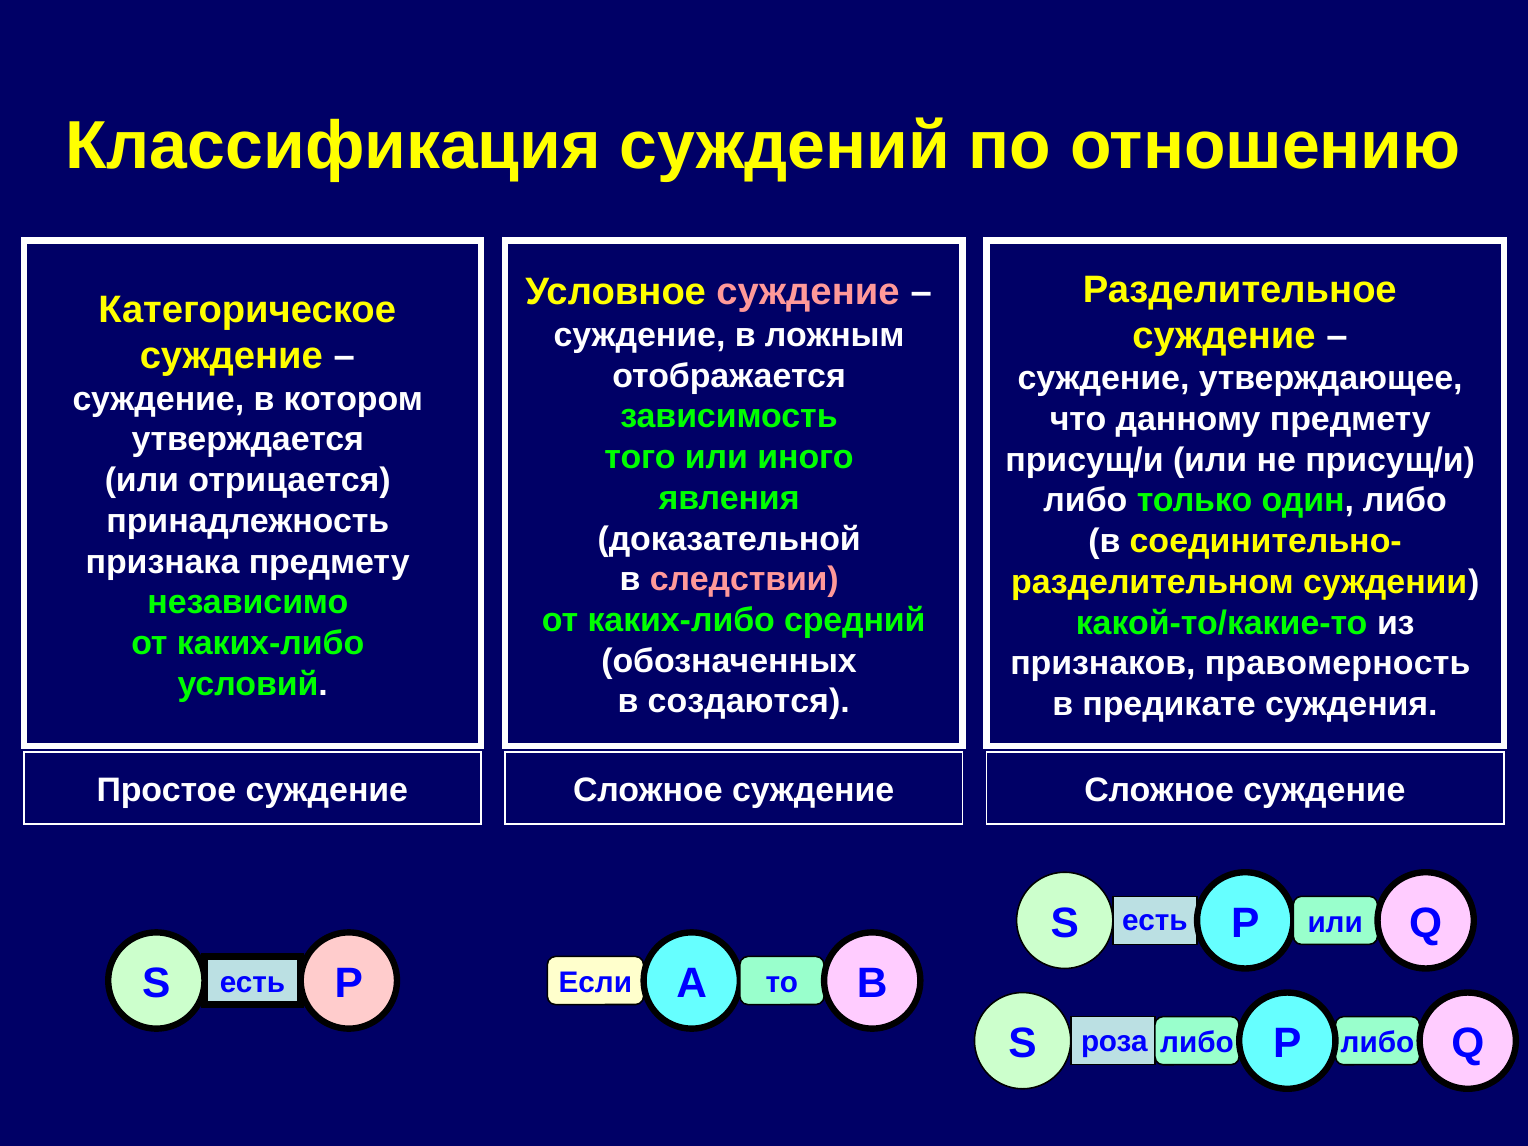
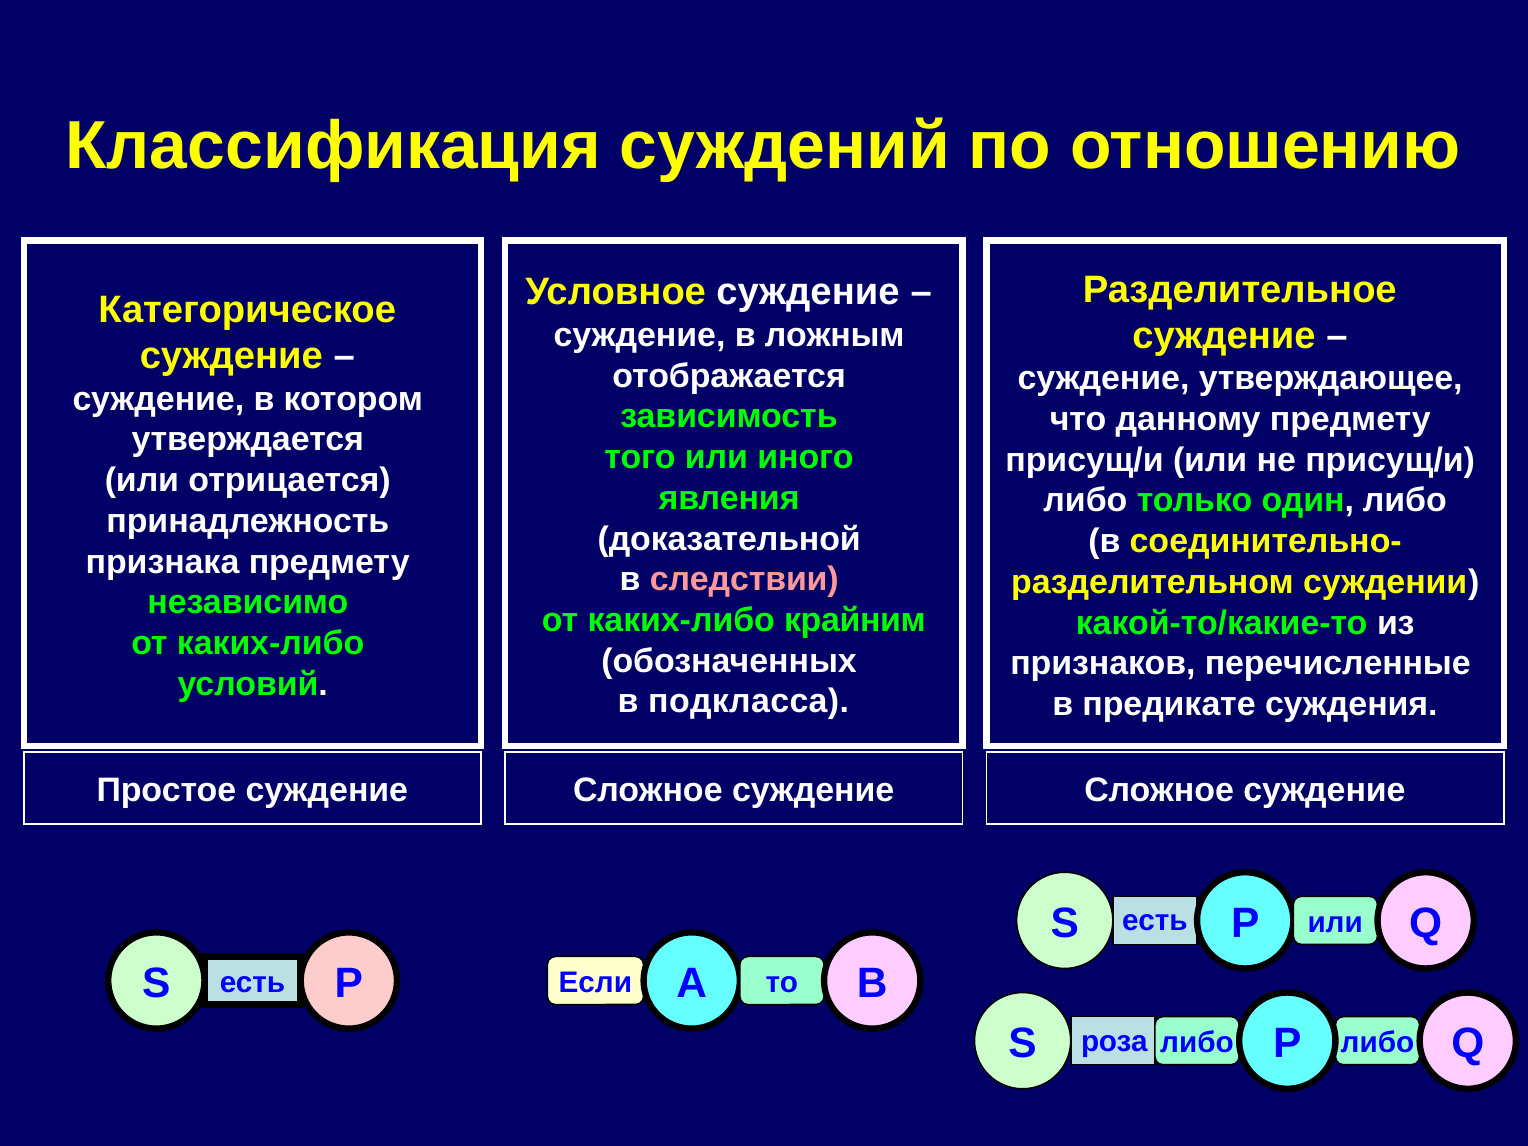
суждение at (808, 292) colour: pink -> white
средний: средний -> крайним
правомерность: правомерность -> перечисленные
создаются: создаются -> подкласса
